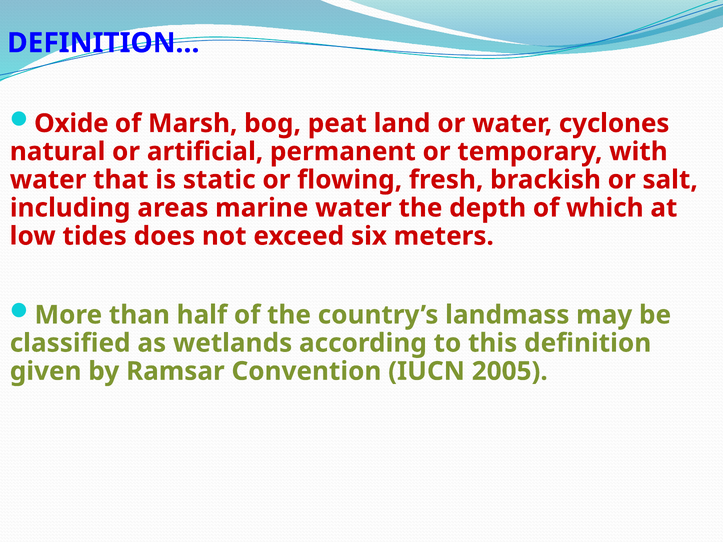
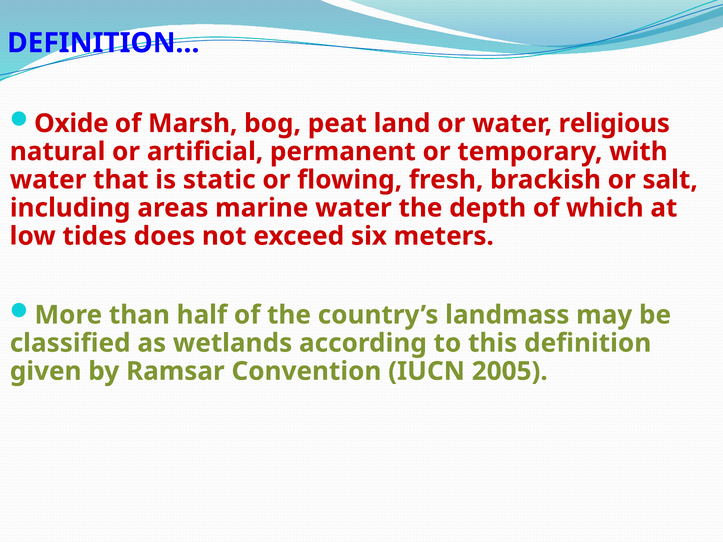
cyclones: cyclones -> religious
